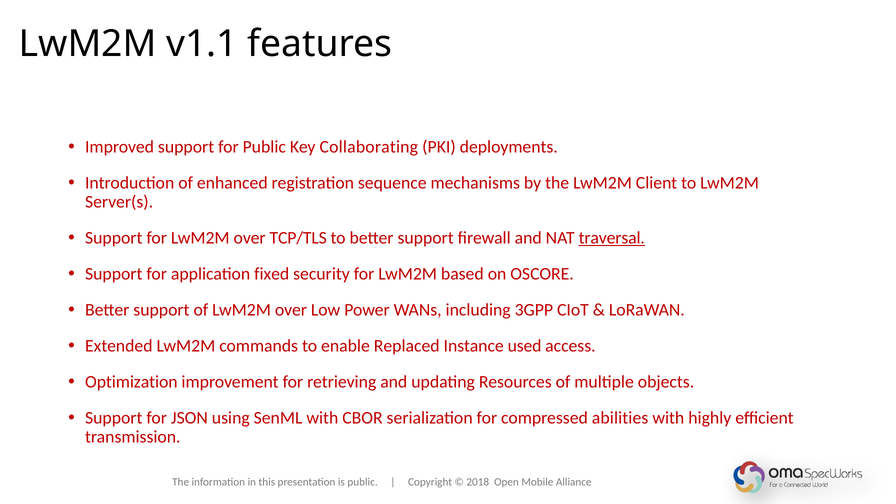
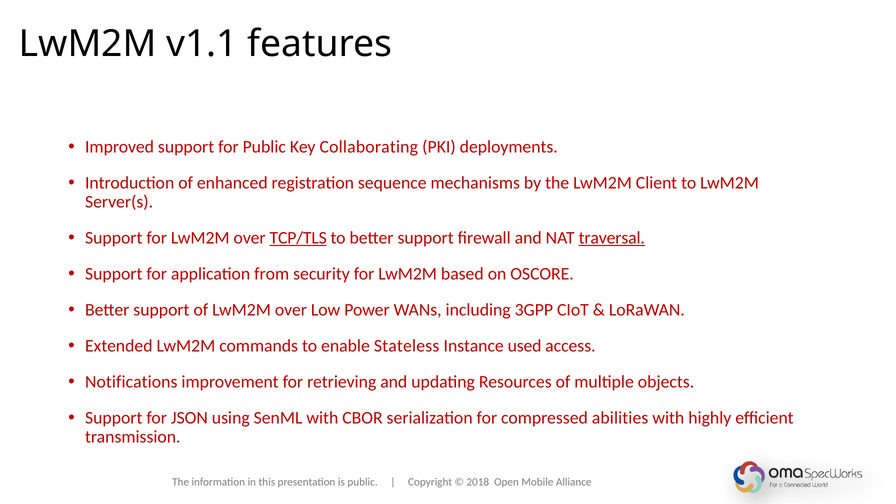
TCP/TLS underline: none -> present
fixed: fixed -> from
Replaced: Replaced -> Stateless
Optimization: Optimization -> Notifications
